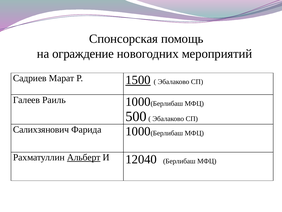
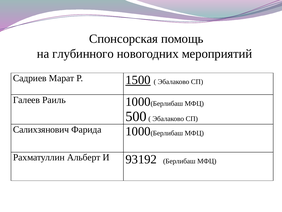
ограждение: ограждение -> глубинного
Альберт underline: present -> none
12040: 12040 -> 93192
